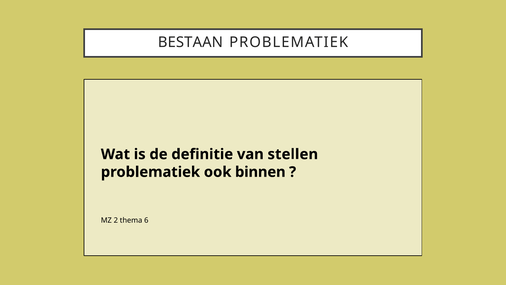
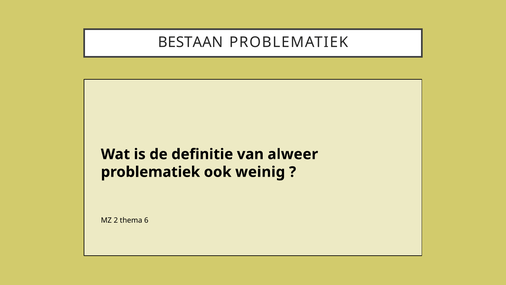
stellen: stellen -> alweer
binnen: binnen -> weinig
